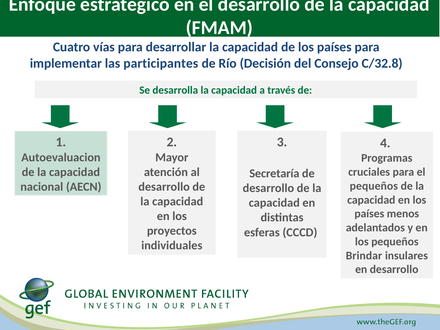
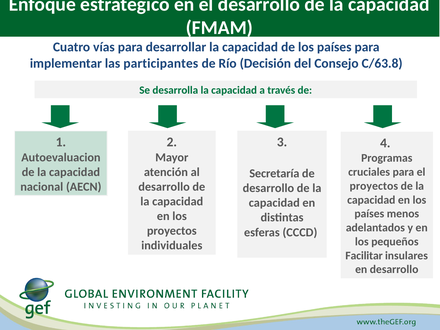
C/32.8: C/32.8 -> C/63.8
pequeños at (374, 186): pequeños -> proyectos
Brindar: Brindar -> Facilitar
